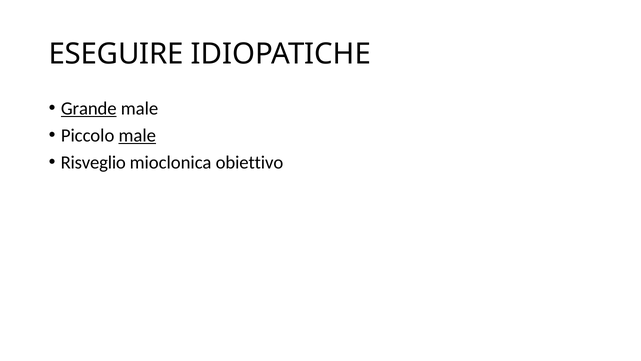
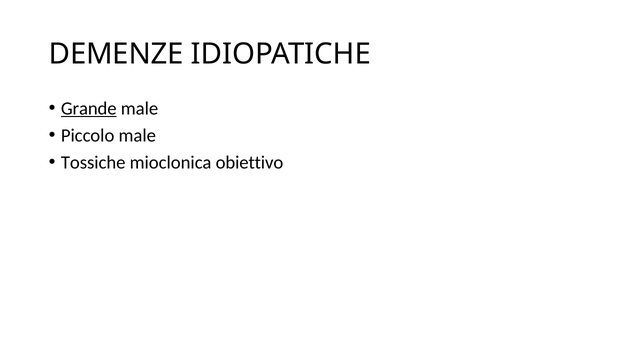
ESEGUIRE: ESEGUIRE -> DEMENZE
male at (137, 135) underline: present -> none
Risveglio: Risveglio -> Tossiche
